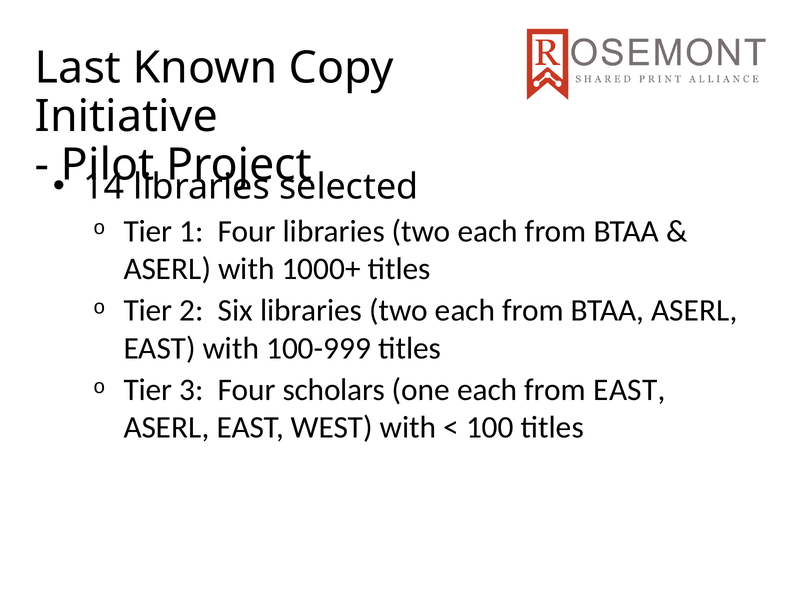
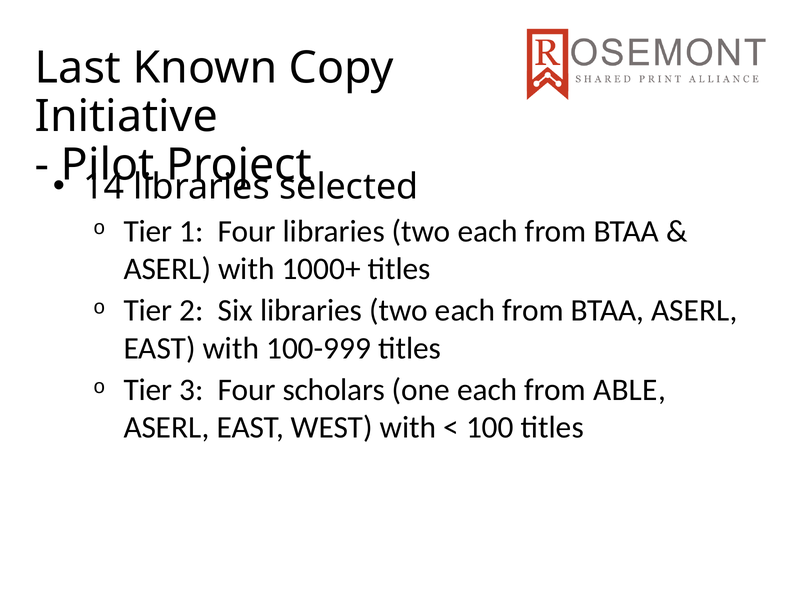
from EAST: EAST -> ABLE
